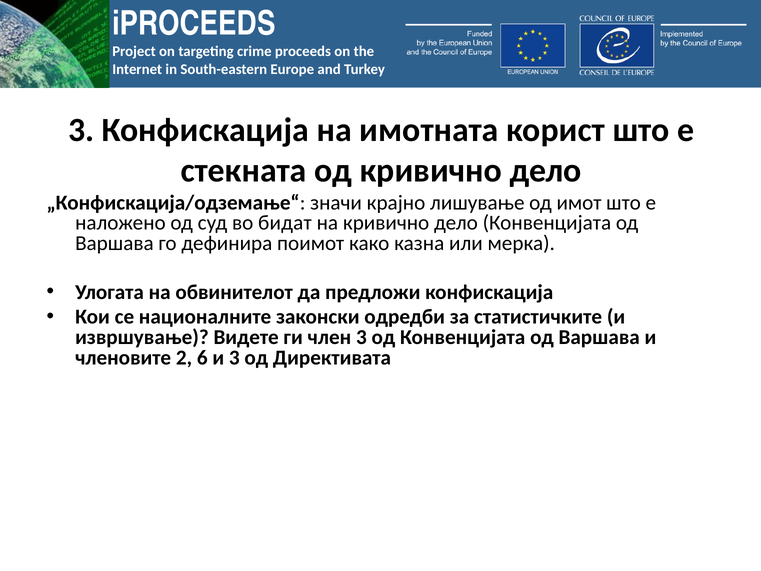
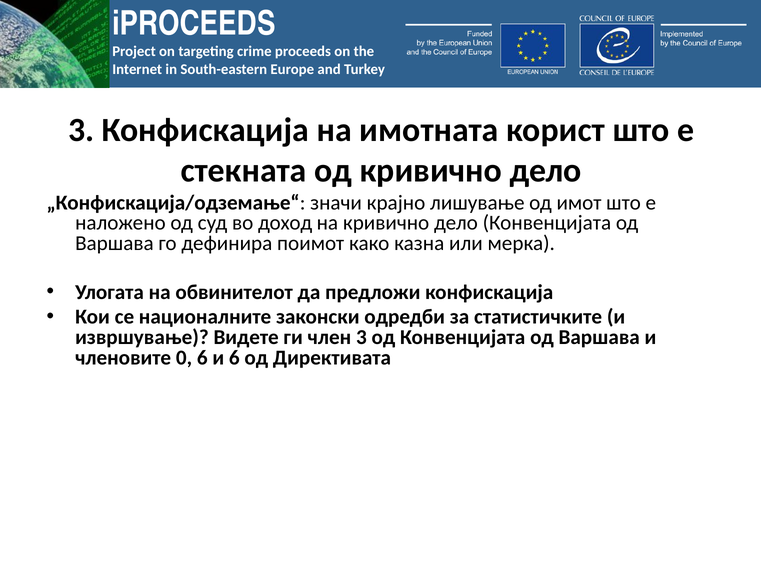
бидат: бидат -> доход
2: 2 -> 0
и 3: 3 -> 6
